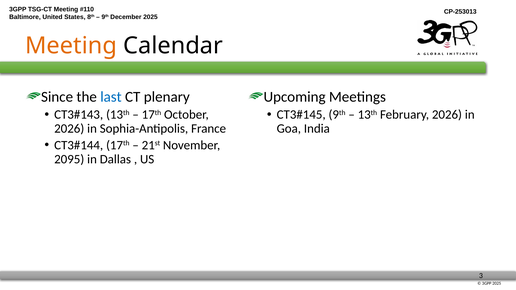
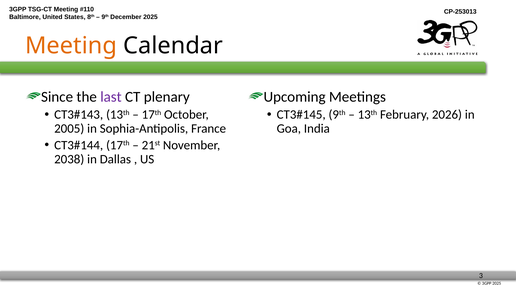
last colour: blue -> purple
2026 at (69, 129): 2026 -> 2005
2095: 2095 -> 2038
